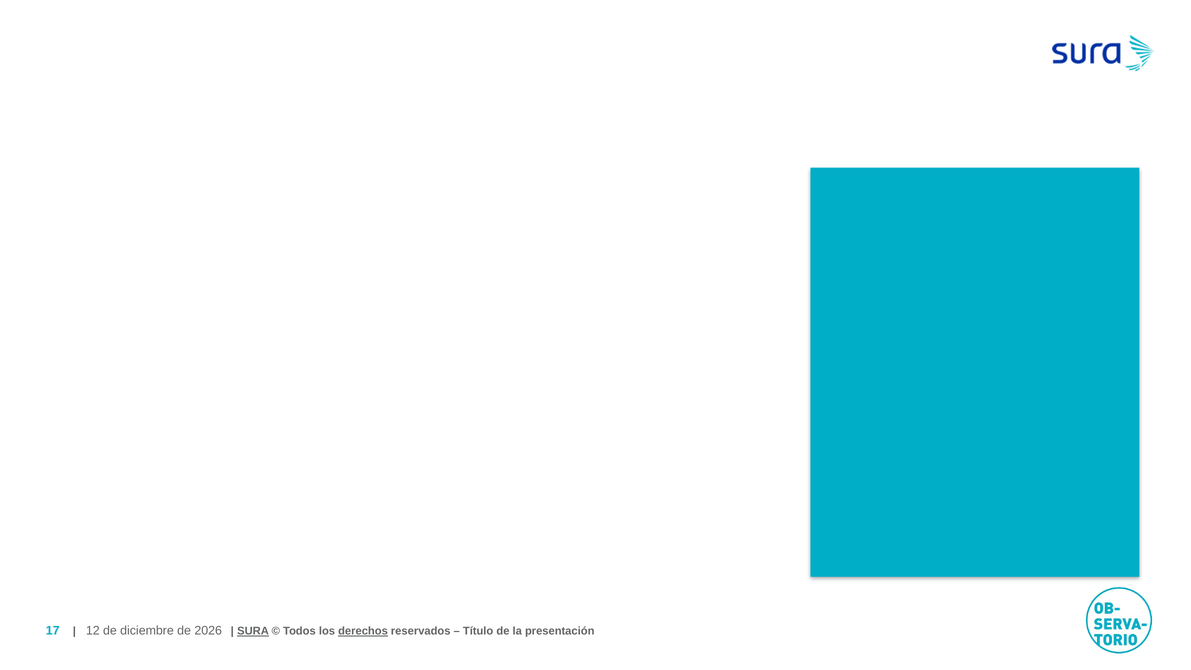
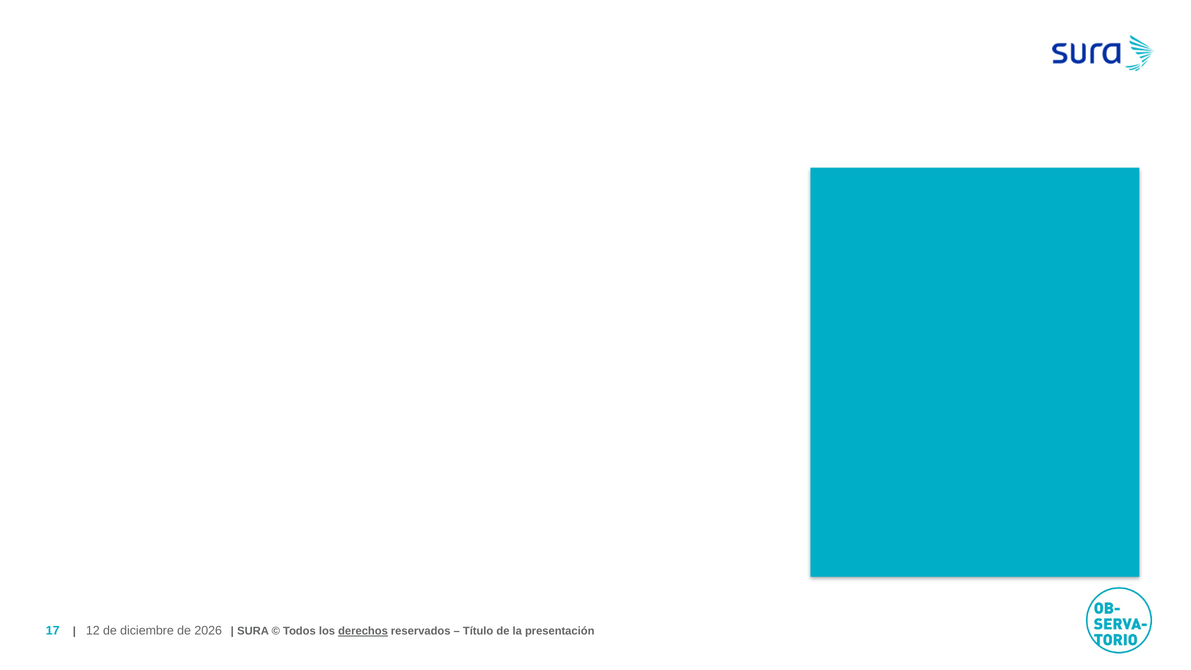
SURA underline: present -> none
